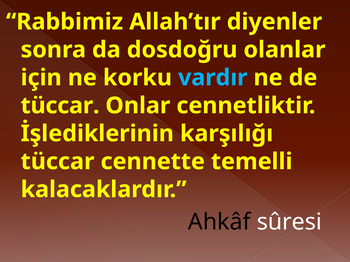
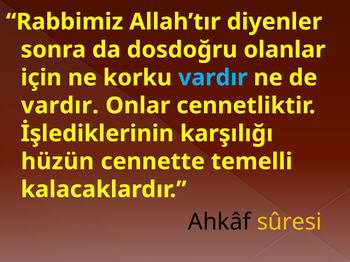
tüccar at (60, 106): tüccar -> vardır
tüccar at (58, 162): tüccar -> hüzün
sûresi colour: white -> yellow
